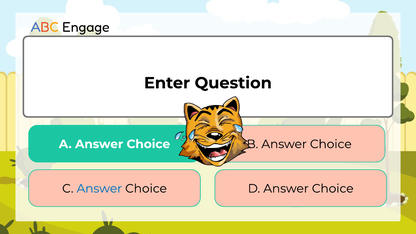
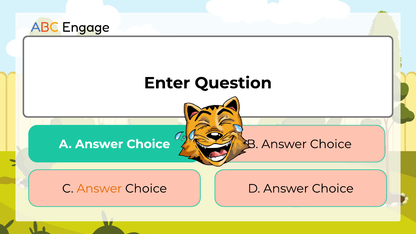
Answer at (99, 189) colour: blue -> orange
